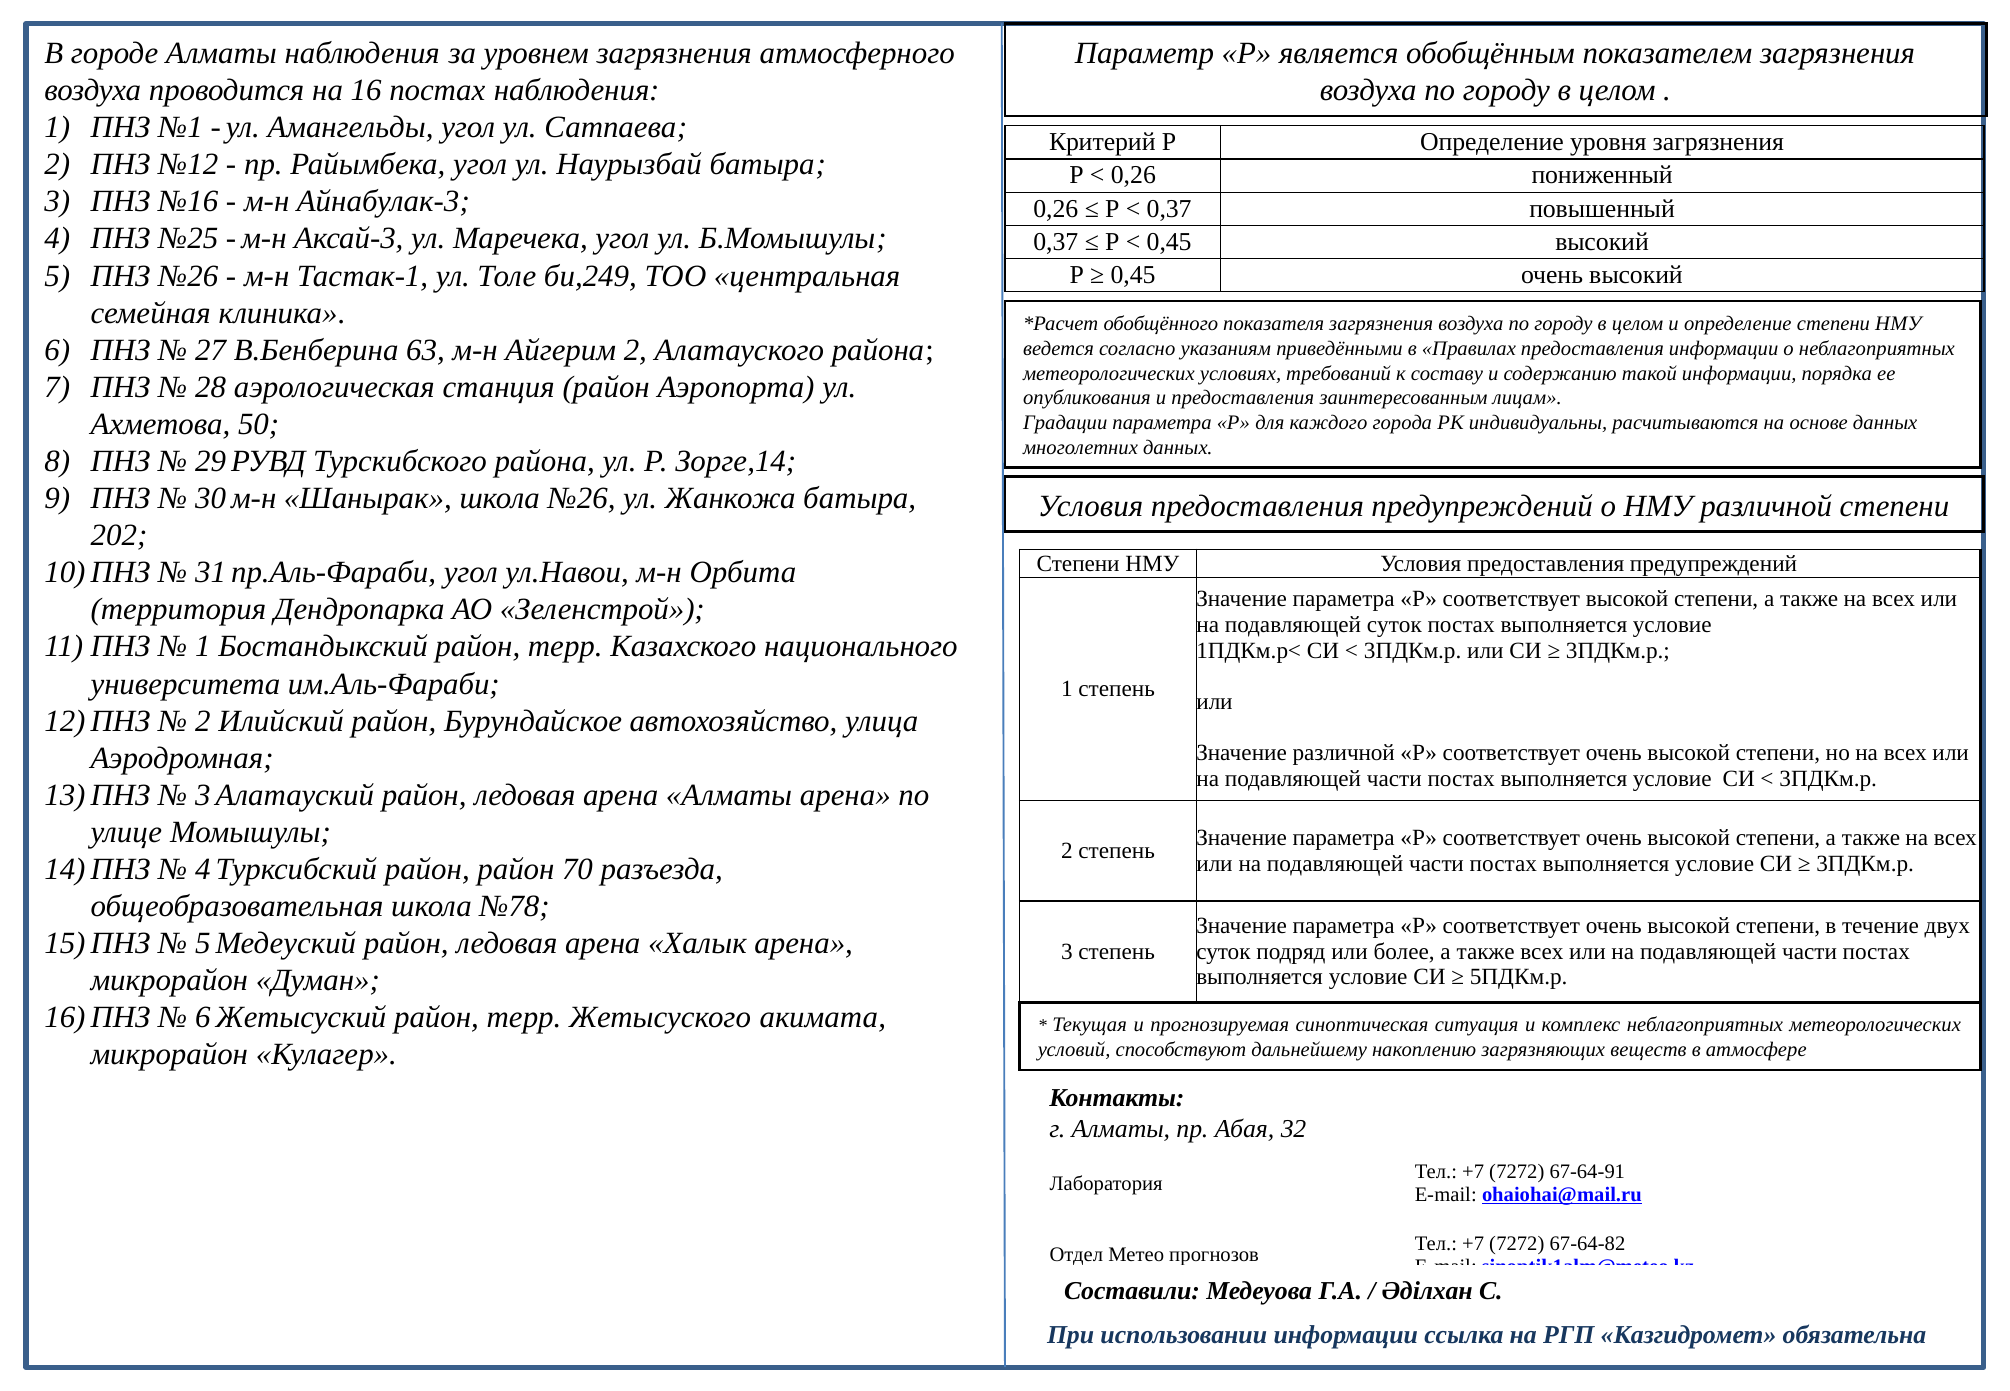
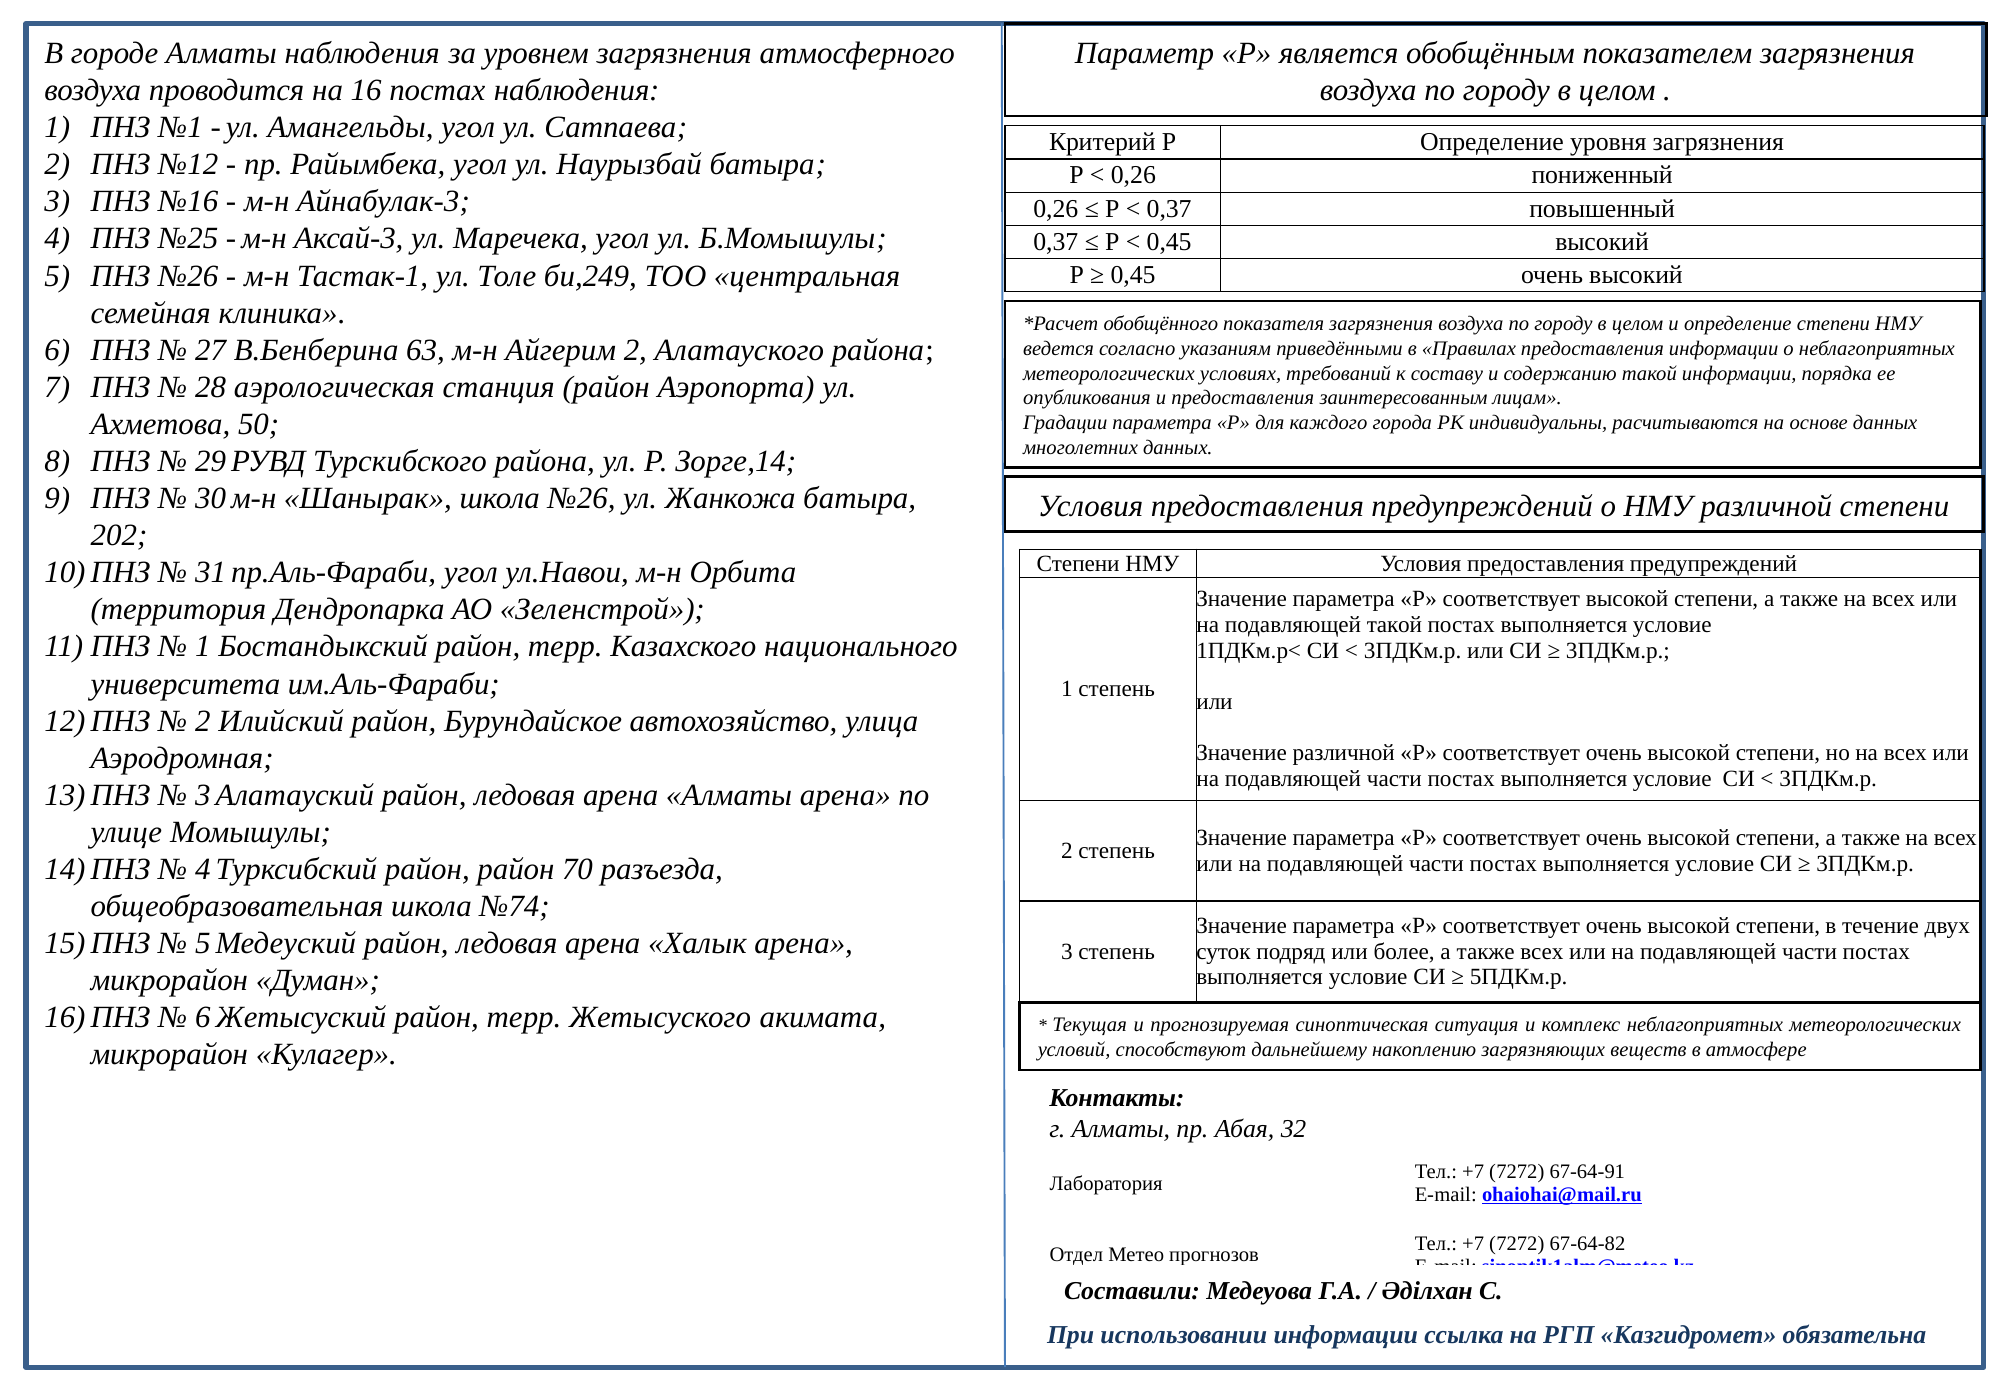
подавляющей суток: суток -> такой
№78: №78 -> №74
